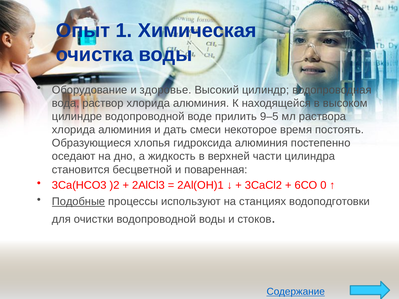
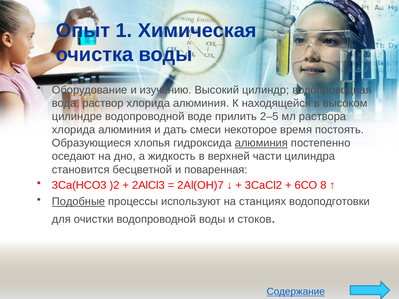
здоровье: здоровье -> изучению
9–5: 9–5 -> 2–5
алюминия at (261, 143) underline: none -> present
2Al(OH)1: 2Al(OH)1 -> 2Al(OH)7
0: 0 -> 8
